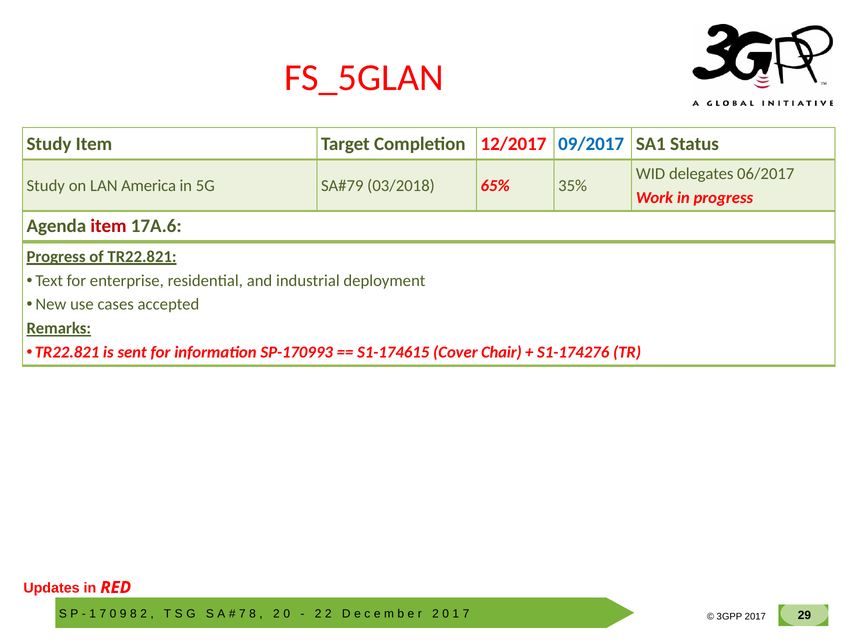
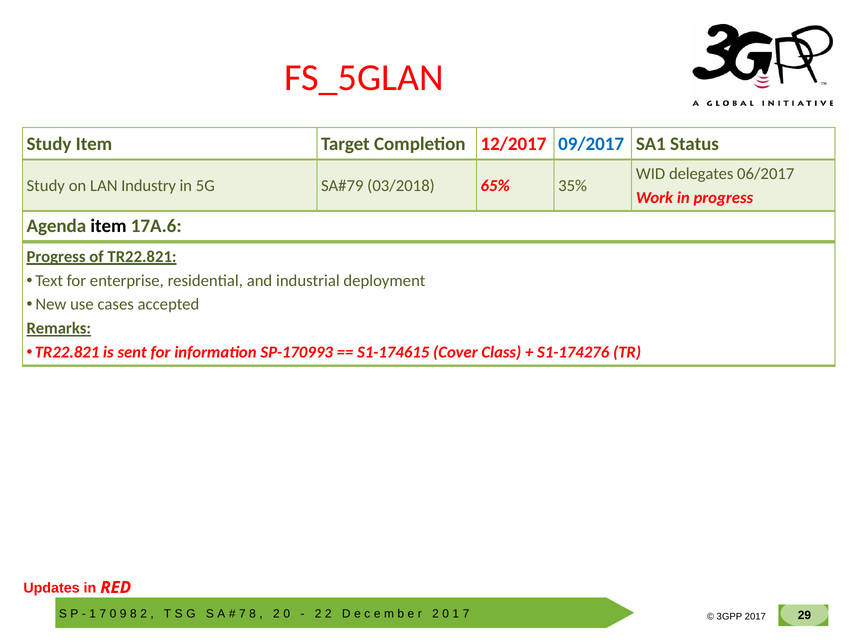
America: America -> Industry
item at (109, 226) colour: red -> black
Chair: Chair -> Class
